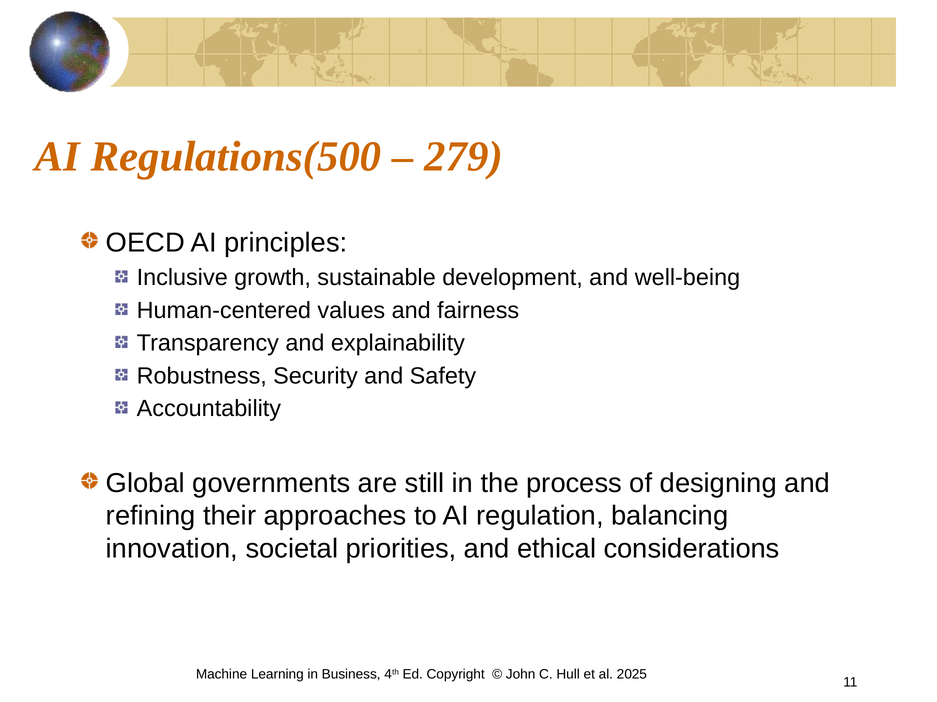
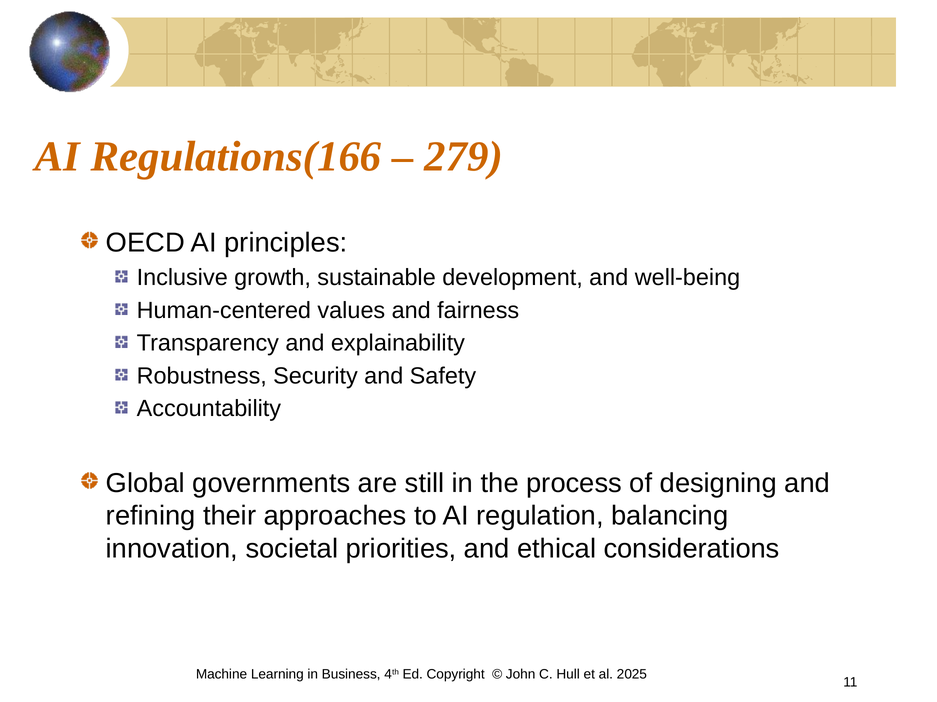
Regulations(500: Regulations(500 -> Regulations(166
